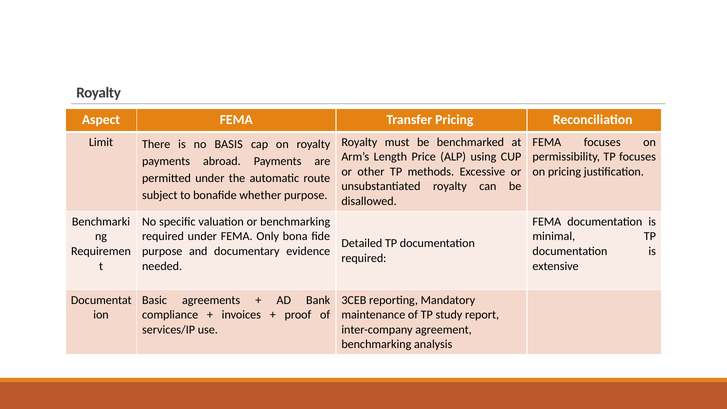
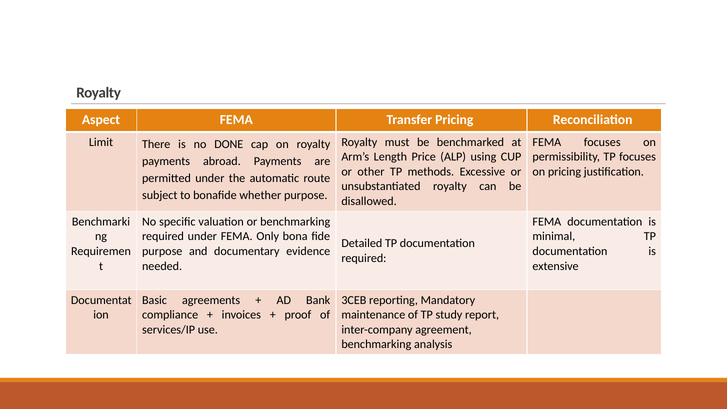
BASIS: BASIS -> DONE
